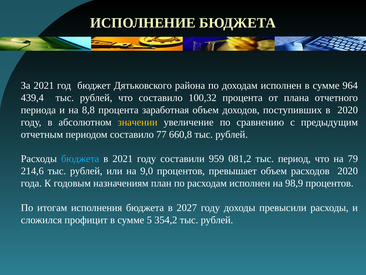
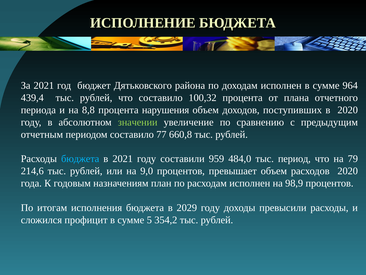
заработная: заработная -> нарушения
значении colour: yellow -> light green
081,2: 081,2 -> 484,0
2027: 2027 -> 2029
